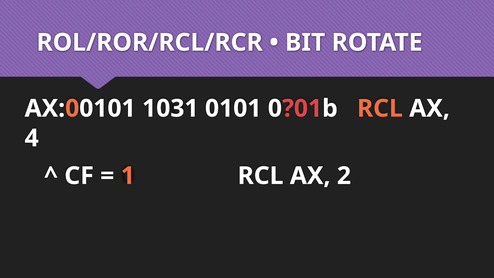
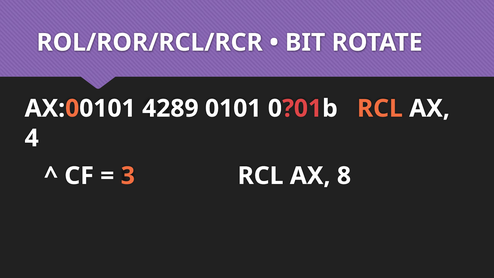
1031: 1031 -> 4289
1: 1 -> 3
2: 2 -> 8
